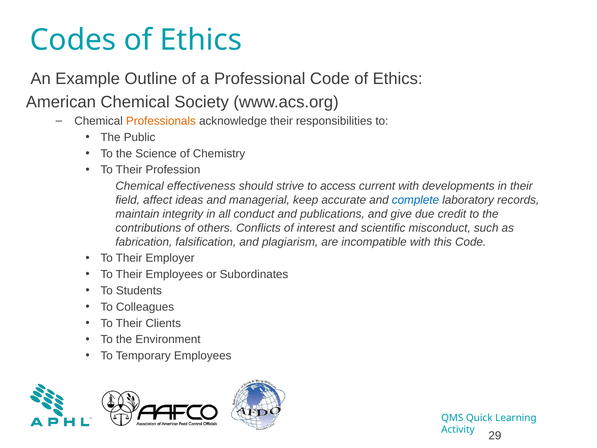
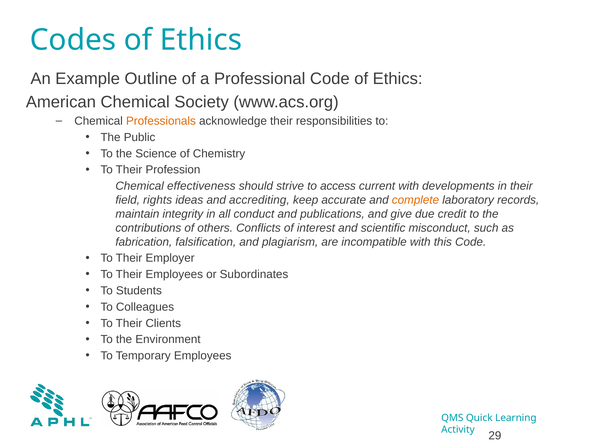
affect: affect -> rights
managerial: managerial -> accrediting
complete colour: blue -> orange
